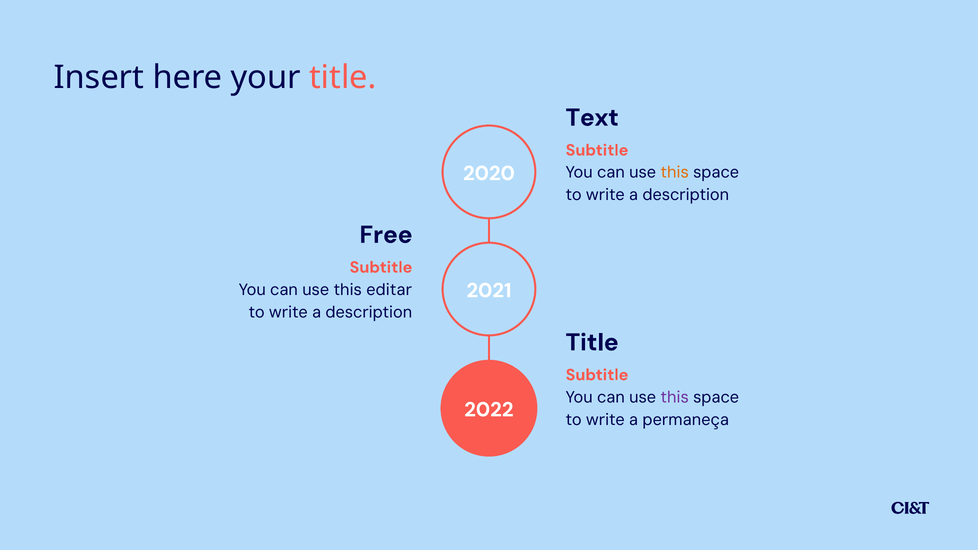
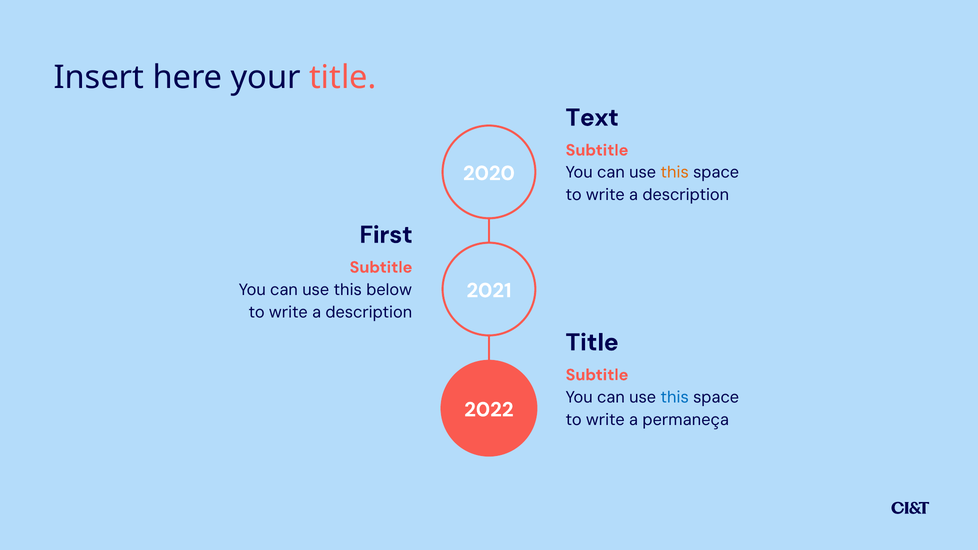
Free: Free -> First
editar: editar -> below
this at (675, 397) colour: purple -> blue
